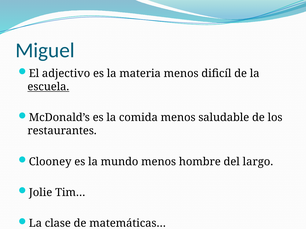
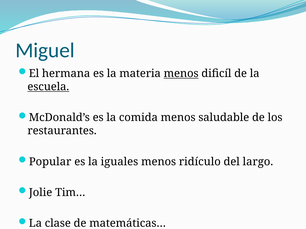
adjectivo: adjectivo -> hermana
menos at (181, 74) underline: none -> present
Clooney: Clooney -> Popular
mundo: mundo -> iguales
hombre: hombre -> ridículo
